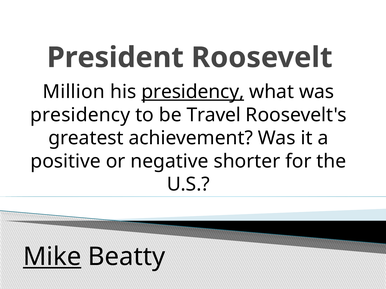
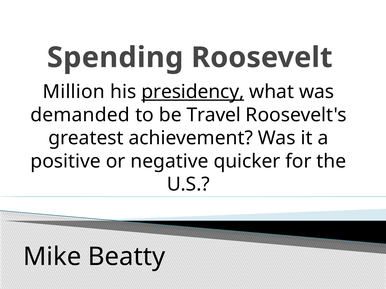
President: President -> Spending
presidency at (80, 115): presidency -> demanded
shorter: shorter -> quicker
Mike underline: present -> none
